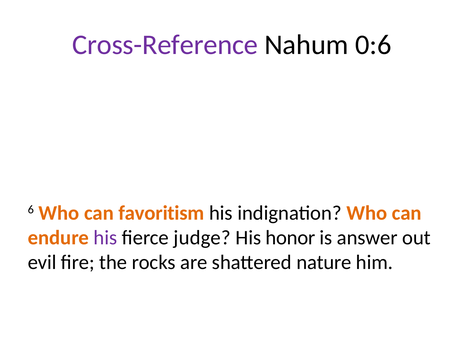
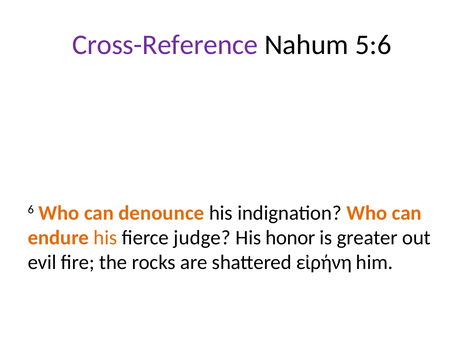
0:6: 0:6 -> 5:6
favoritism: favoritism -> denounce
his at (105, 238) colour: purple -> orange
answer: answer -> greater
nature: nature -> εἰρήνη
